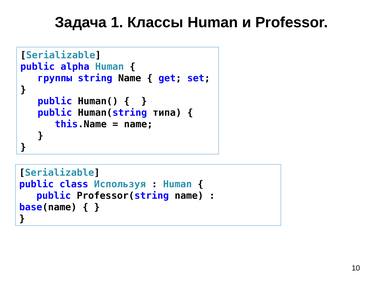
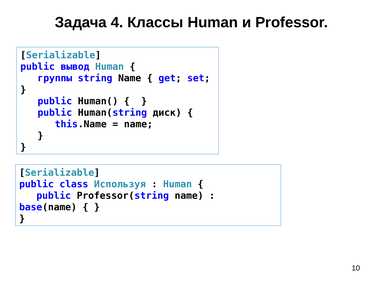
1: 1 -> 4
alpha: alpha -> вывод
типа: типа -> диск
